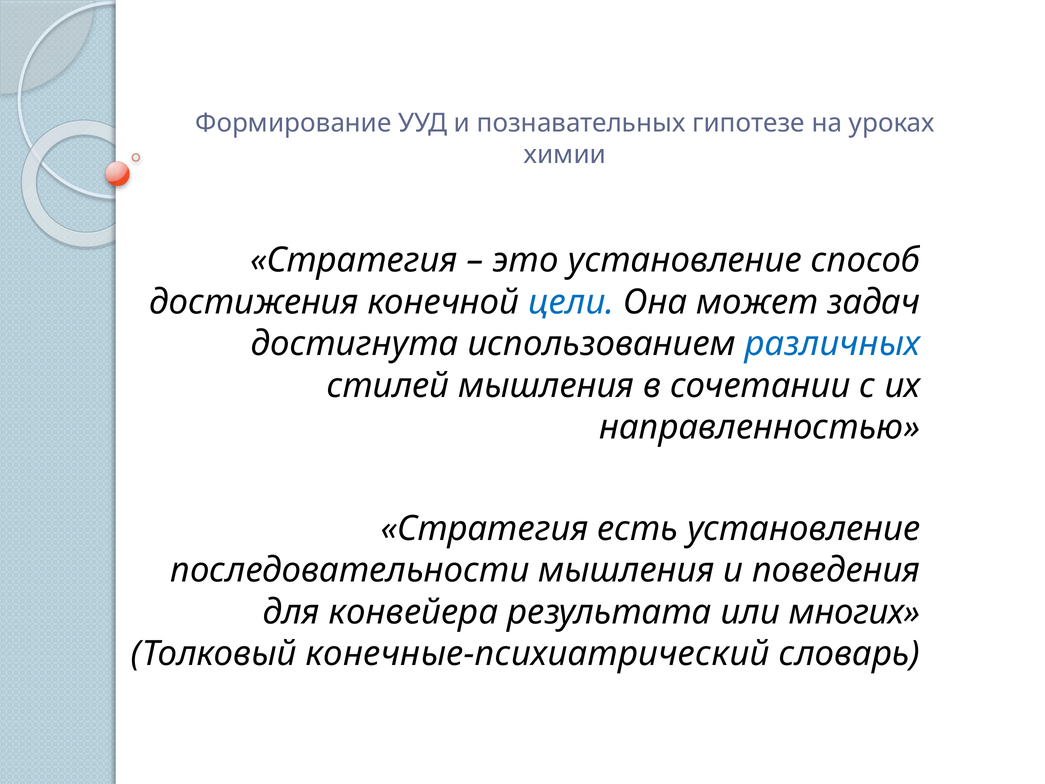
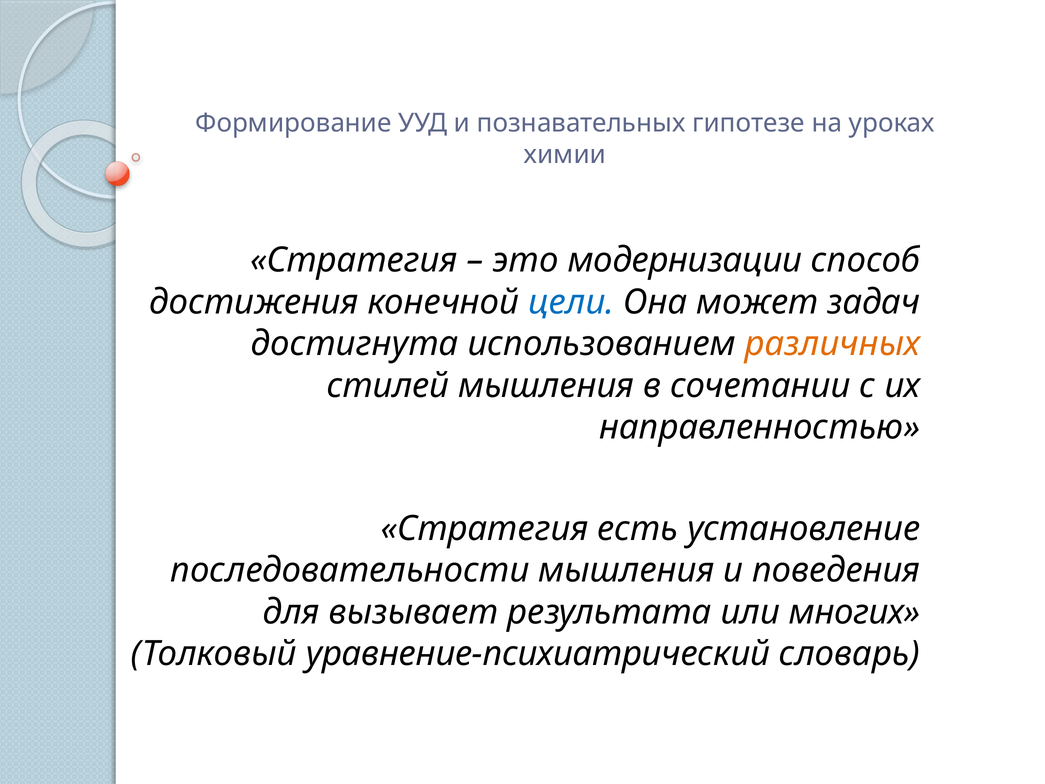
это установление: установление -> модернизации
различных colour: blue -> orange
конвейера: конвейера -> вызывает
конечные-психиатрический: конечные-психиатрический -> уравнение-психиатрический
